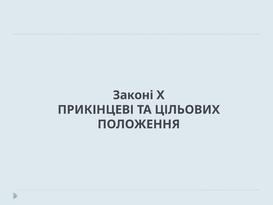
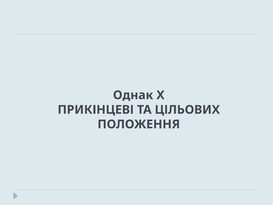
Законі: Законі -> Однак
